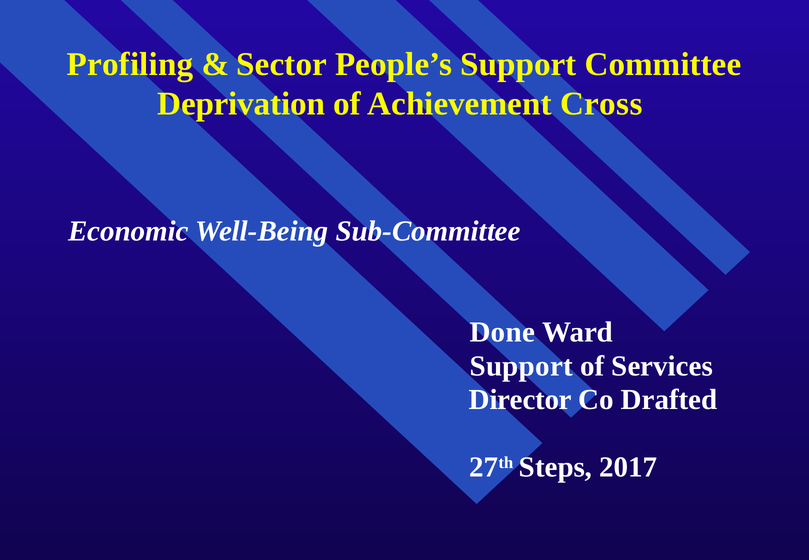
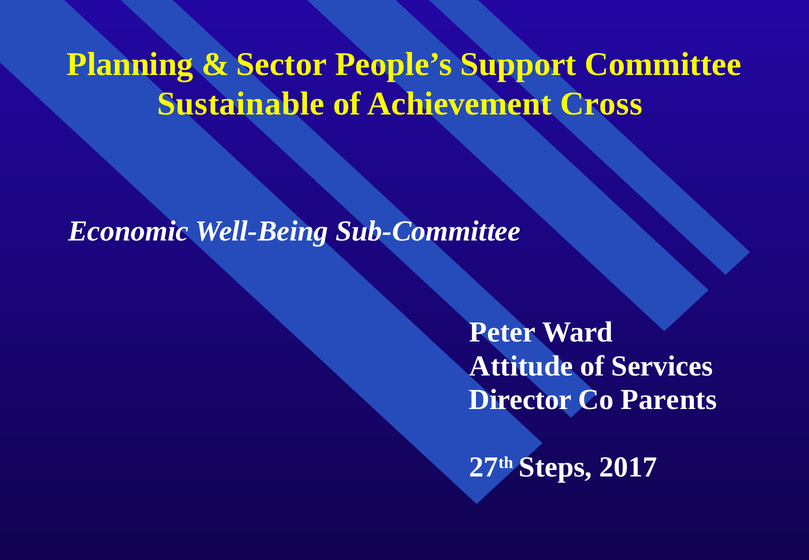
Profiling: Profiling -> Planning
Deprivation: Deprivation -> Sustainable
Done: Done -> Peter
Support at (521, 366): Support -> Attitude
Drafted: Drafted -> Parents
